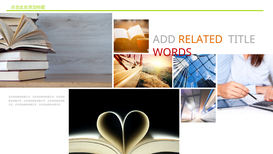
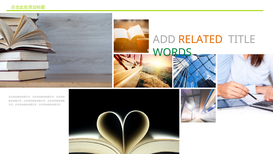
WORDS colour: red -> green
